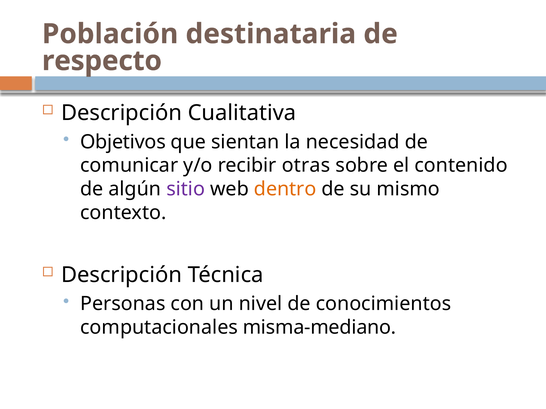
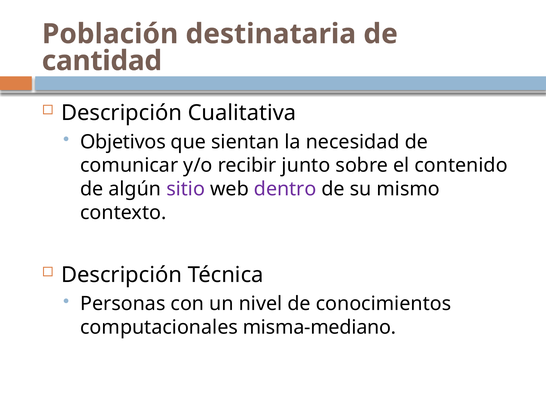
respecto: respecto -> cantidad
otras: otras -> junto
dentro colour: orange -> purple
